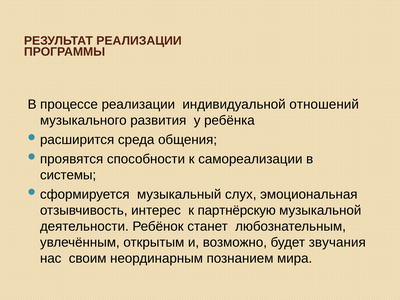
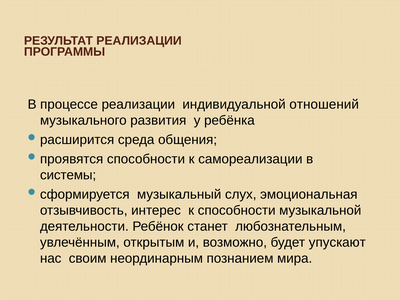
к партнёрскую: партнёрскую -> способности
звучания: звучания -> упускают
